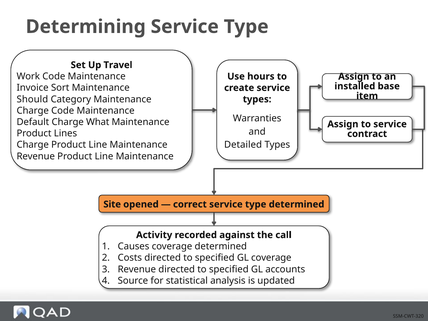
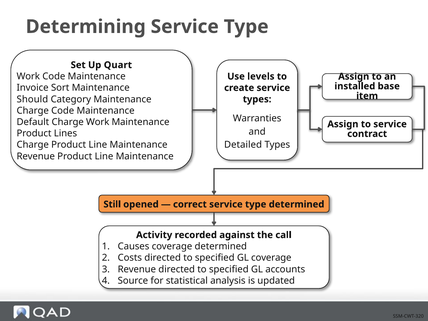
Travel: Travel -> Quart
hours: hours -> levels
Charge What: What -> Work
Site: Site -> Still
